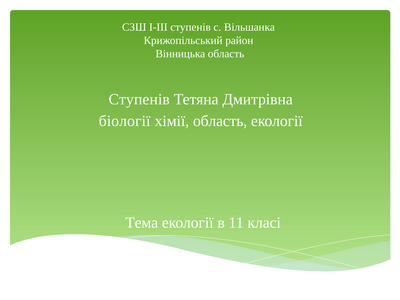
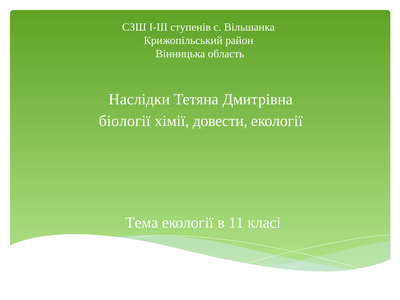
Ступенів at (139, 99): Ступенів -> Наслідки
хімії область: область -> довести
